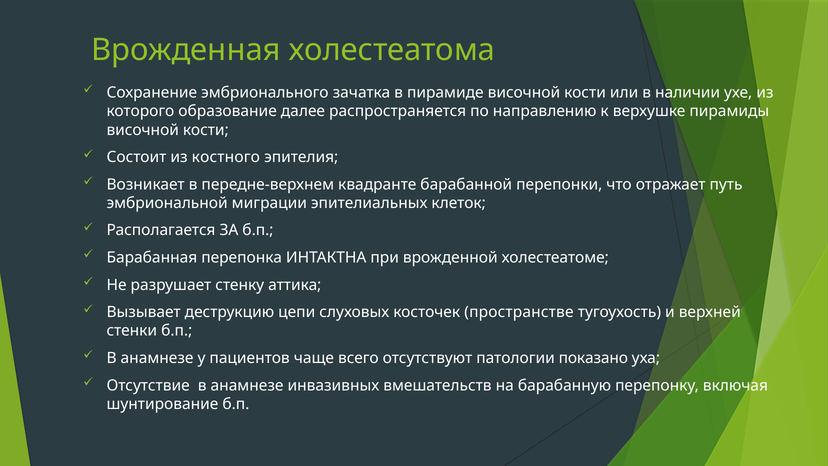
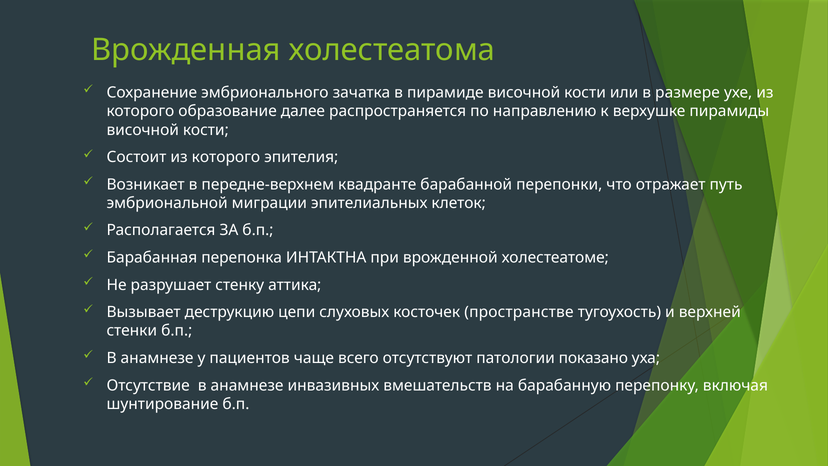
наличии: наличии -> размере
Состоит из костного: костного -> которого
